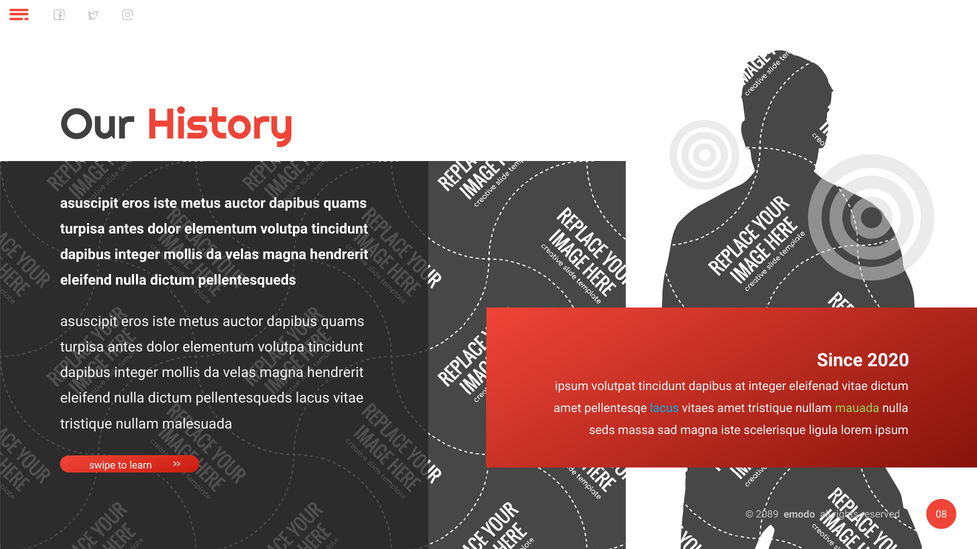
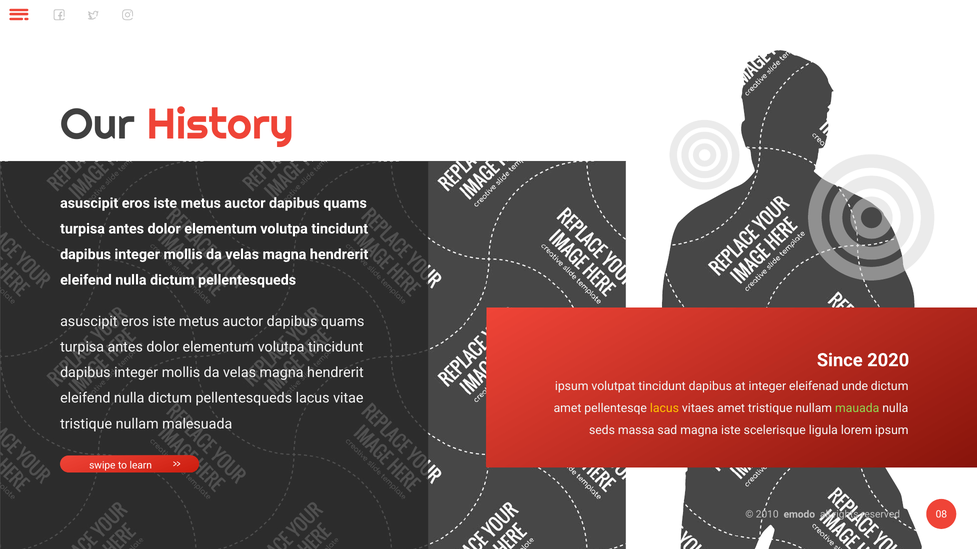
eleifenad vitae: vitae -> unde
lacus at (664, 409) colour: light blue -> yellow
2089: 2089 -> 2010
